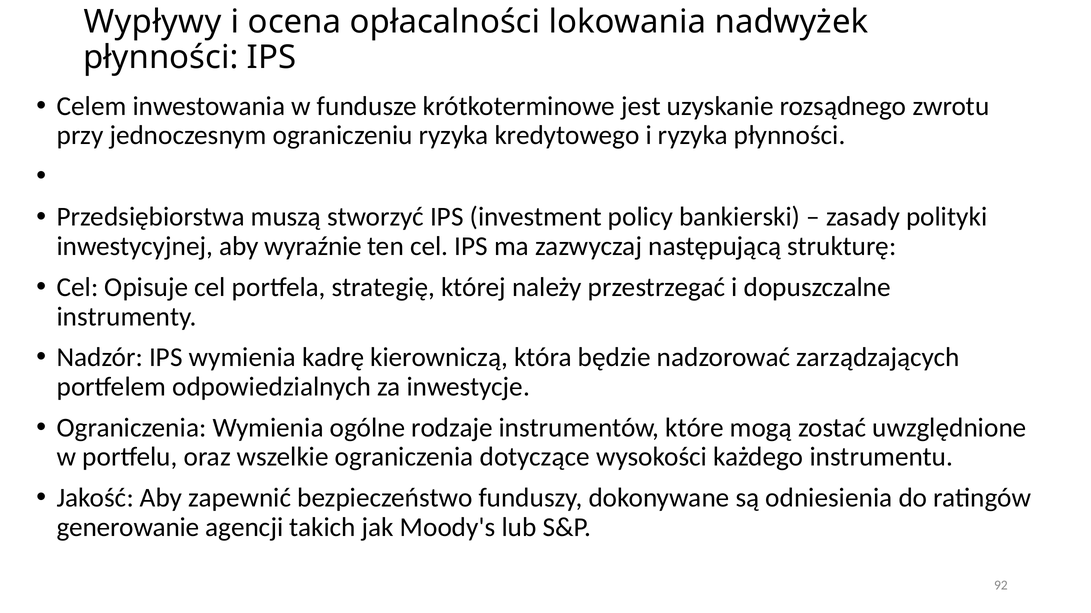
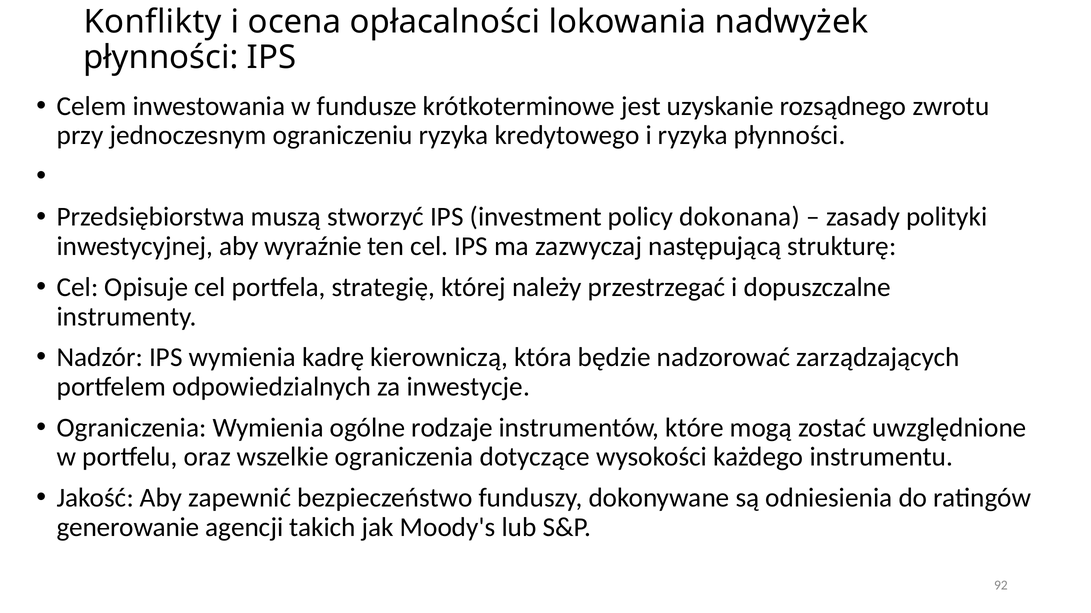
Wypływy: Wypływy -> Konflikty
bankierski: bankierski -> dokonana
